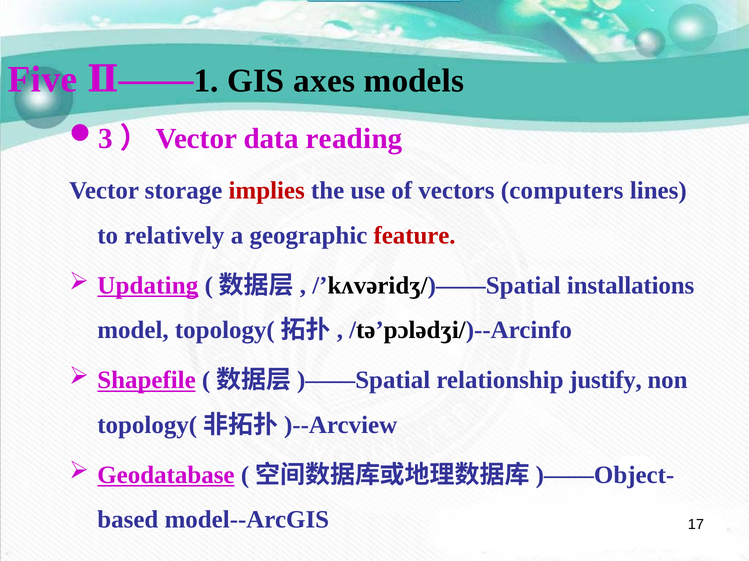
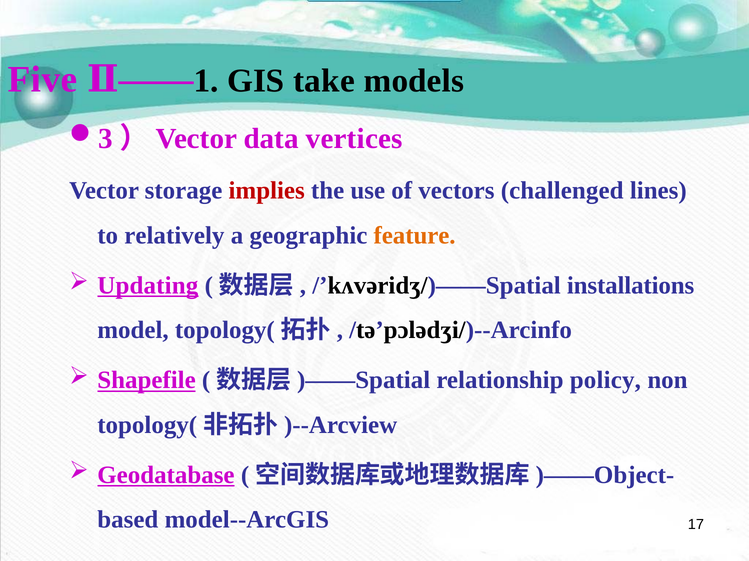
axes: axes -> take
reading: reading -> vertices
computers: computers -> challenged
feature colour: red -> orange
justify: justify -> policy
